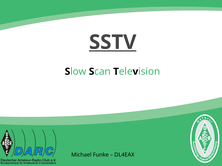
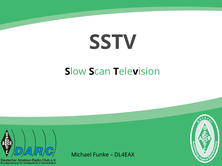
SSTV underline: present -> none
